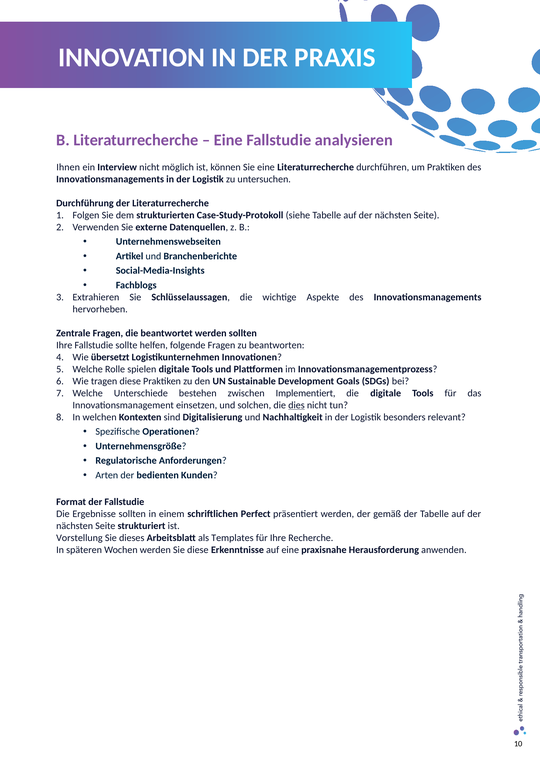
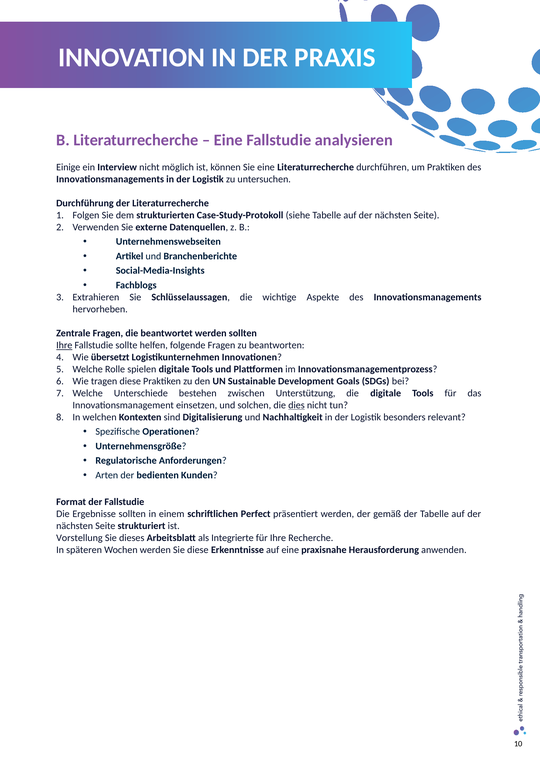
Ihnen: Ihnen -> Einige
Ihre at (64, 345) underline: none -> present
Implementiert: Implementiert -> Unterstützung
Templates: Templates -> Integrierte
